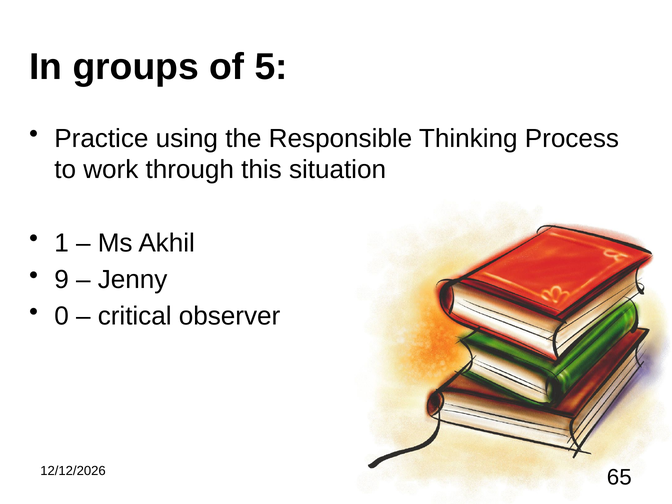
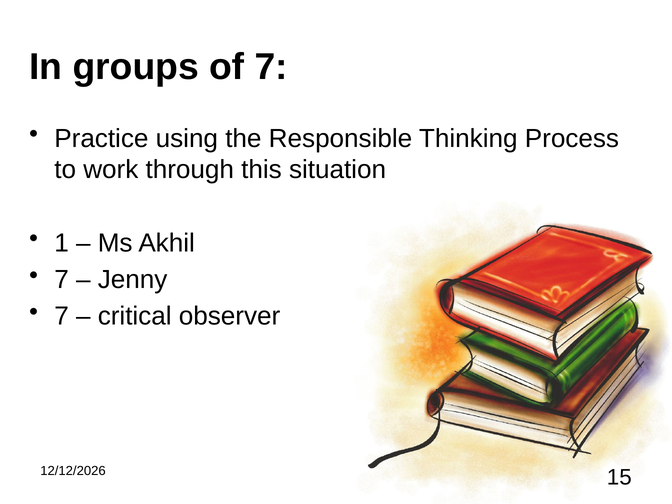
of 5: 5 -> 7
9 at (62, 280): 9 -> 7
0 at (62, 316): 0 -> 7
65: 65 -> 15
